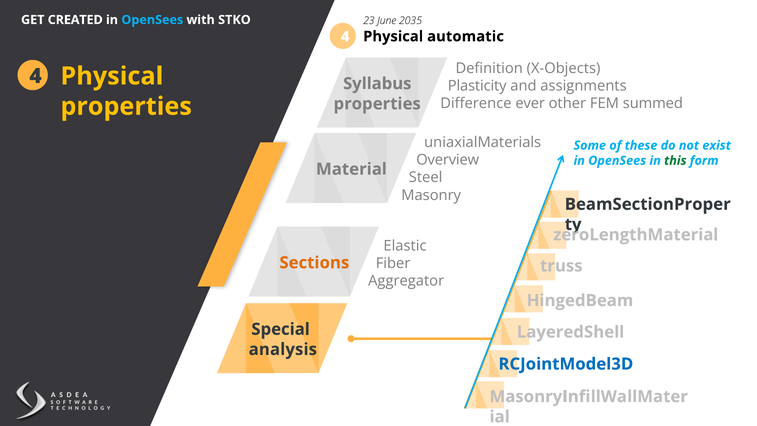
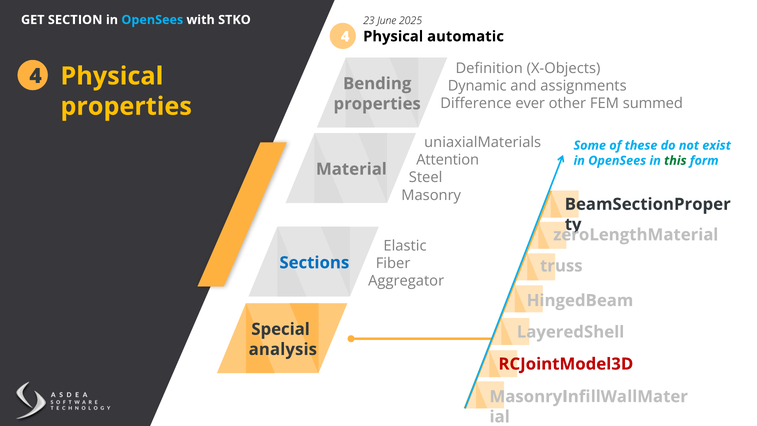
CREATED: CREATED -> SECTION
2035: 2035 -> 2025
Syllabus: Syllabus -> Bending
Plasticity: Plasticity -> Dynamic
Overview: Overview -> Attention
Sections colour: orange -> blue
RCJointModel3D colour: blue -> red
